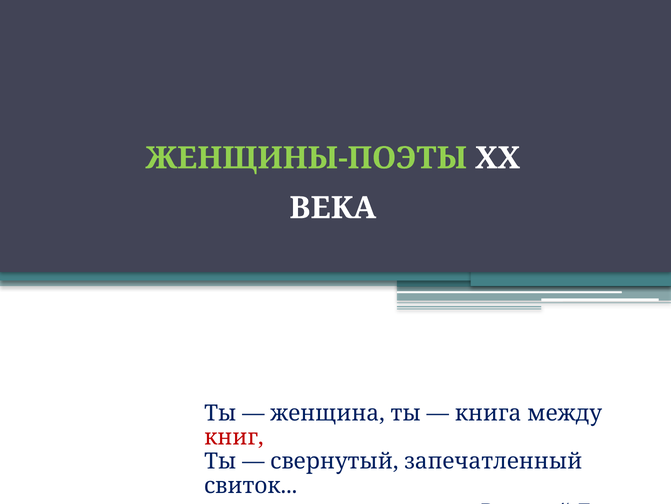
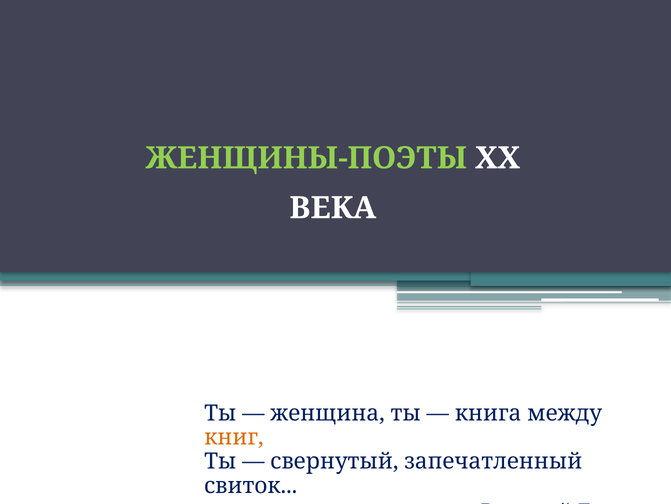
книг colour: red -> orange
